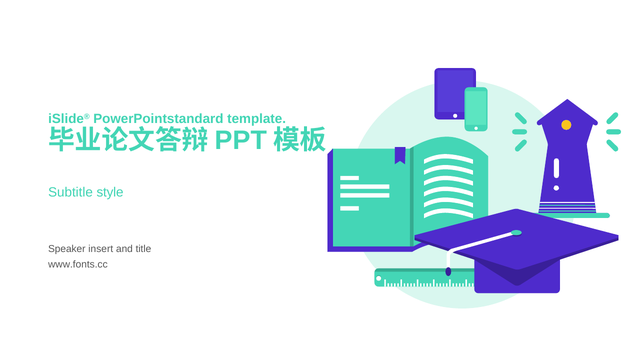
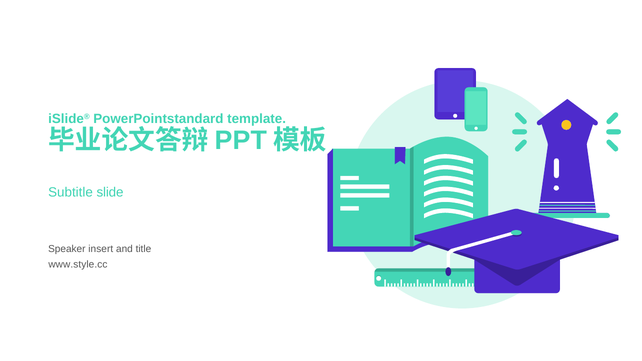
style: style -> slide
www.fonts.cc: www.fonts.cc -> www.style.cc
